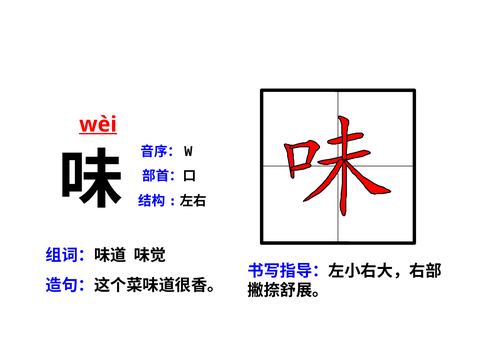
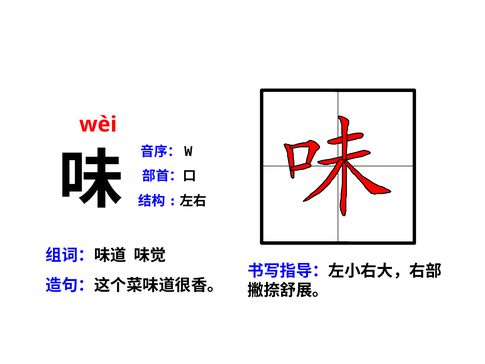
wèi underline: present -> none
